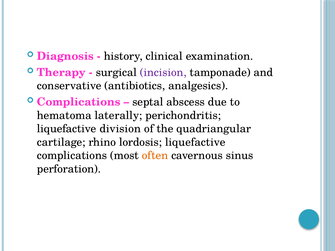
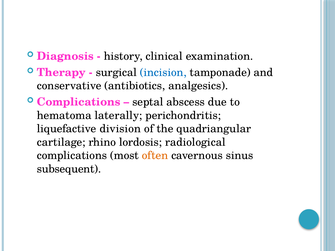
incision colour: purple -> blue
lordosis liquefactive: liquefactive -> radiological
perforation: perforation -> subsequent
